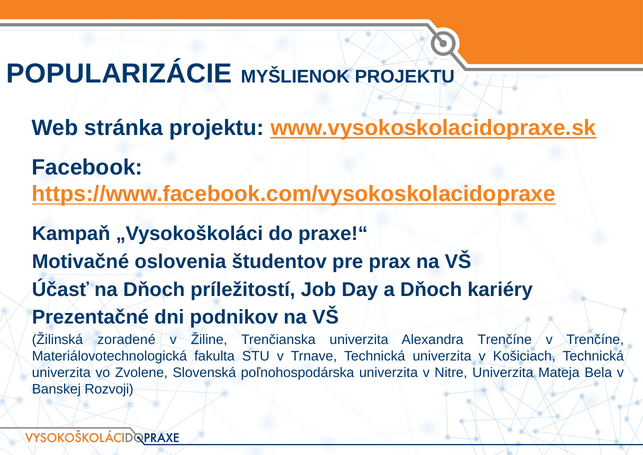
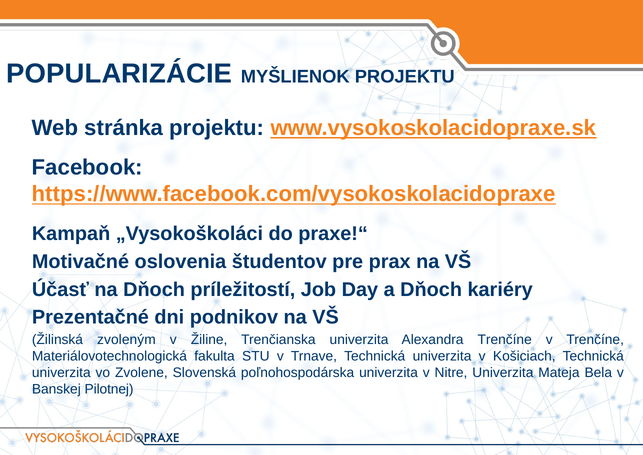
zoradené: zoradené -> zvoleným
Rozvoji: Rozvoji -> Pilotnej
